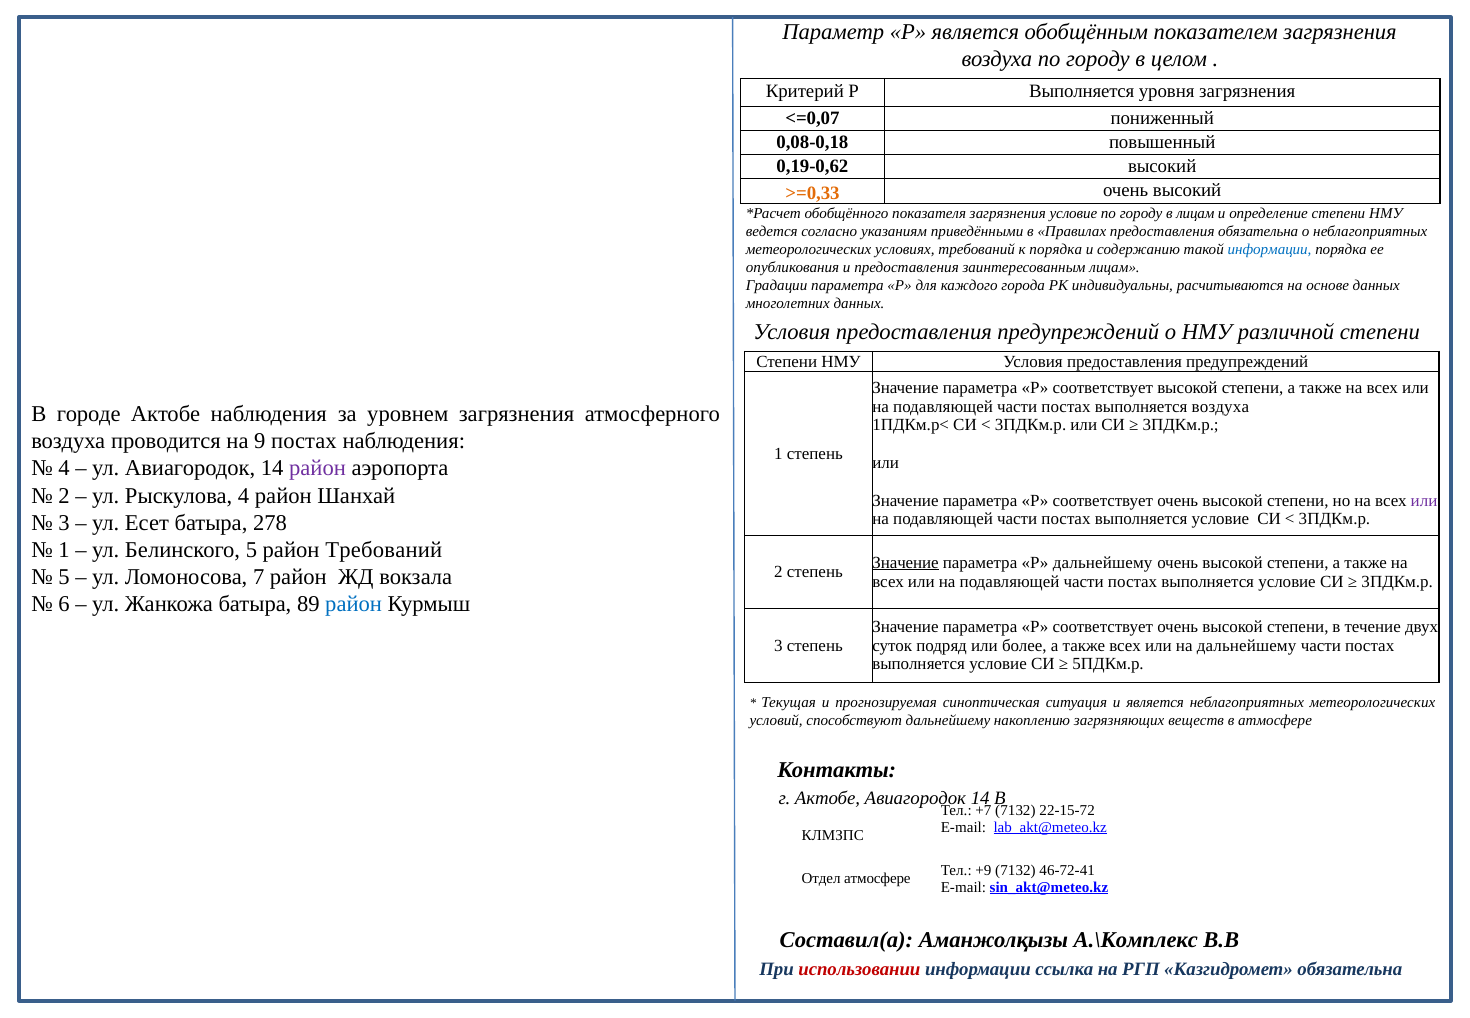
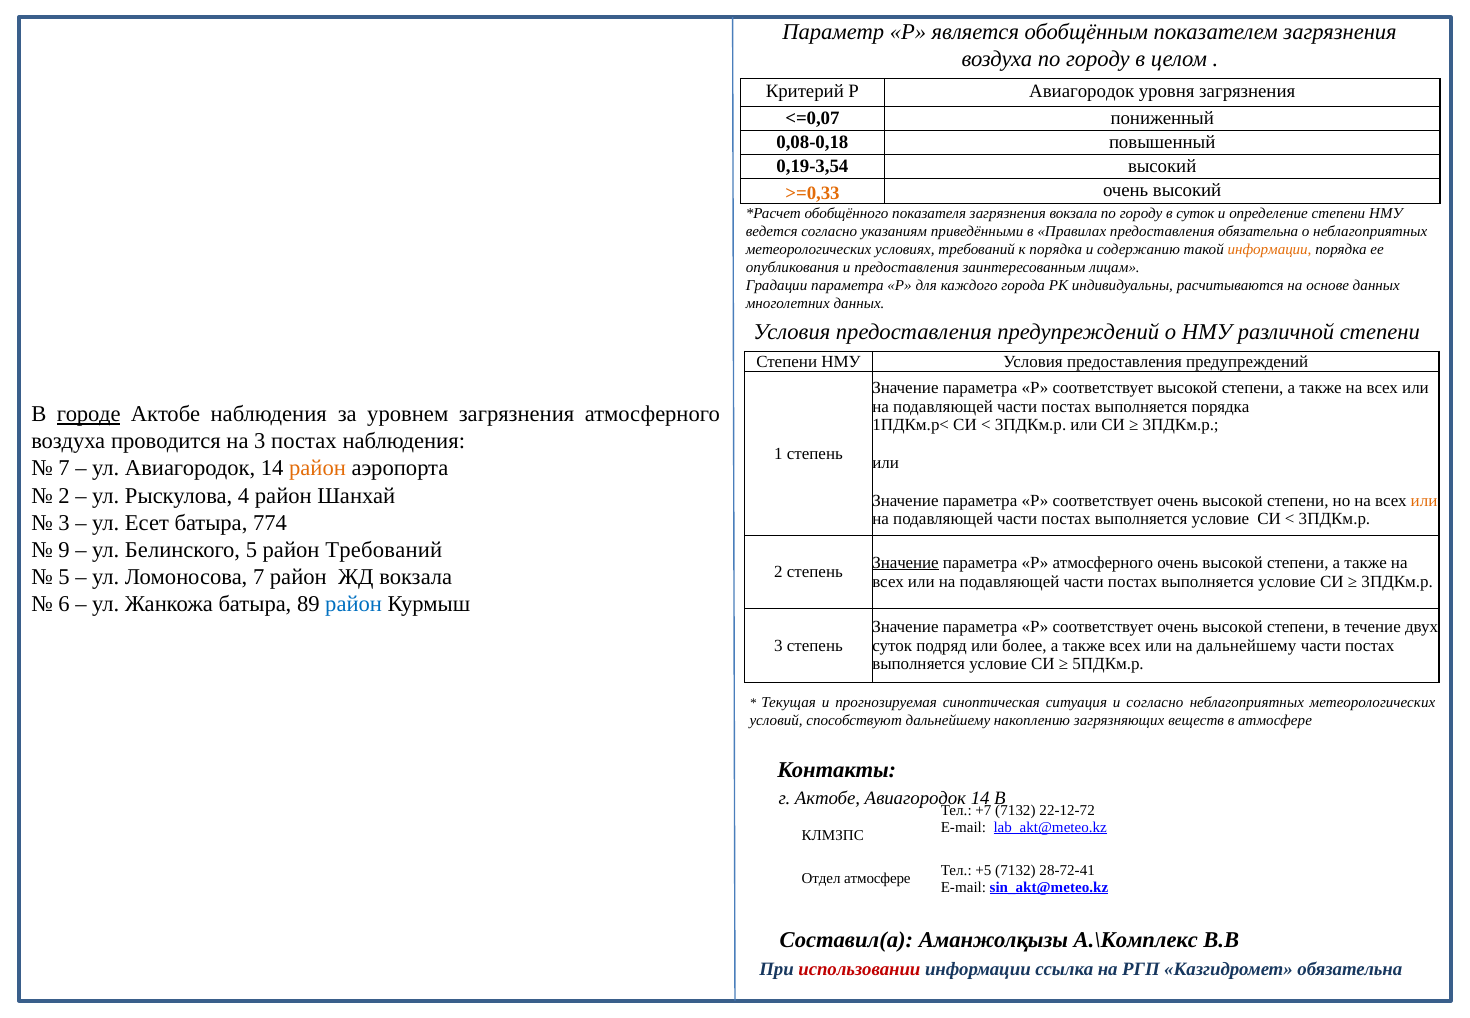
Р Выполняется: Выполняется -> Авиагородок
0,19-0,62: 0,19-0,62 -> 0,19-3,54
загрязнения условие: условие -> вокзала
в лицам: лицам -> суток
информации at (1270, 249) colour: blue -> orange
выполняется воздуха: воздуха -> порядка
городе underline: none -> present
на 9: 9 -> 3
4 at (64, 468): 4 -> 7
район at (317, 468) colour: purple -> orange
или at (1424, 500) colour: purple -> orange
278: 278 -> 774
1 at (64, 550): 1 -> 9
Р дальнейшему: дальнейшему -> атмосферного
и является: является -> согласно
22-15-72: 22-15-72 -> 22-12-72
+9: +9 -> +5
46-72-41: 46-72-41 -> 28-72-41
